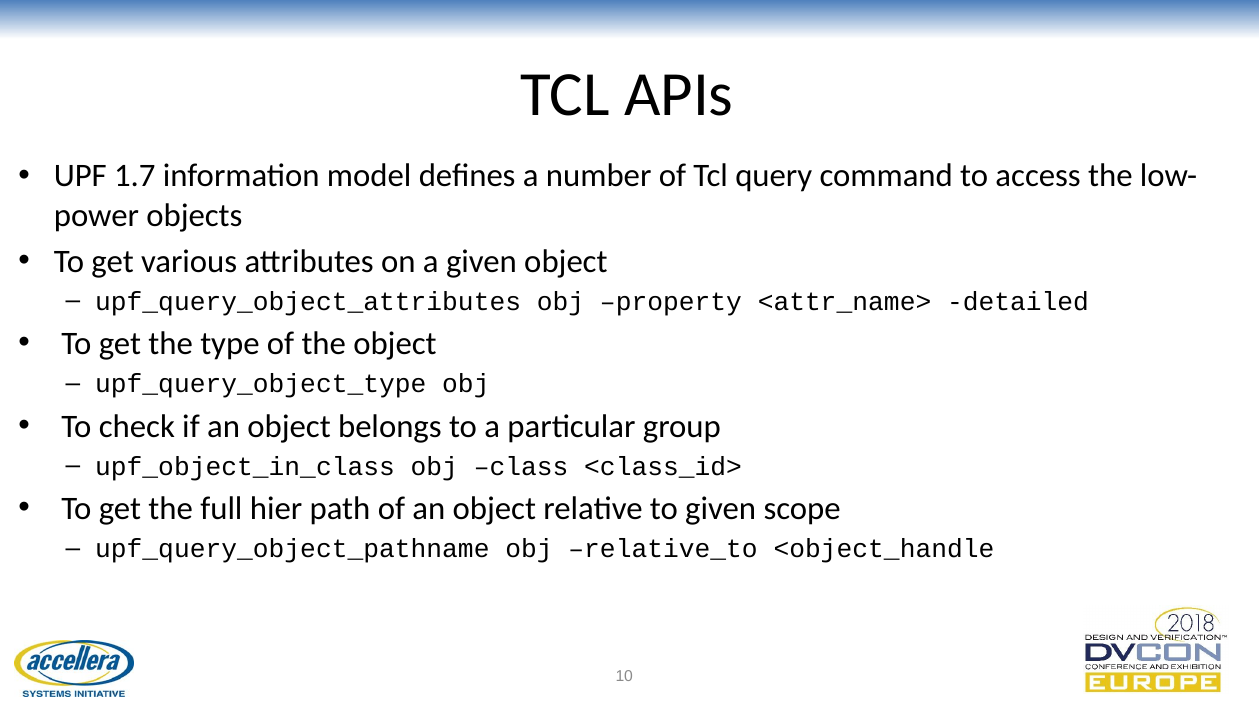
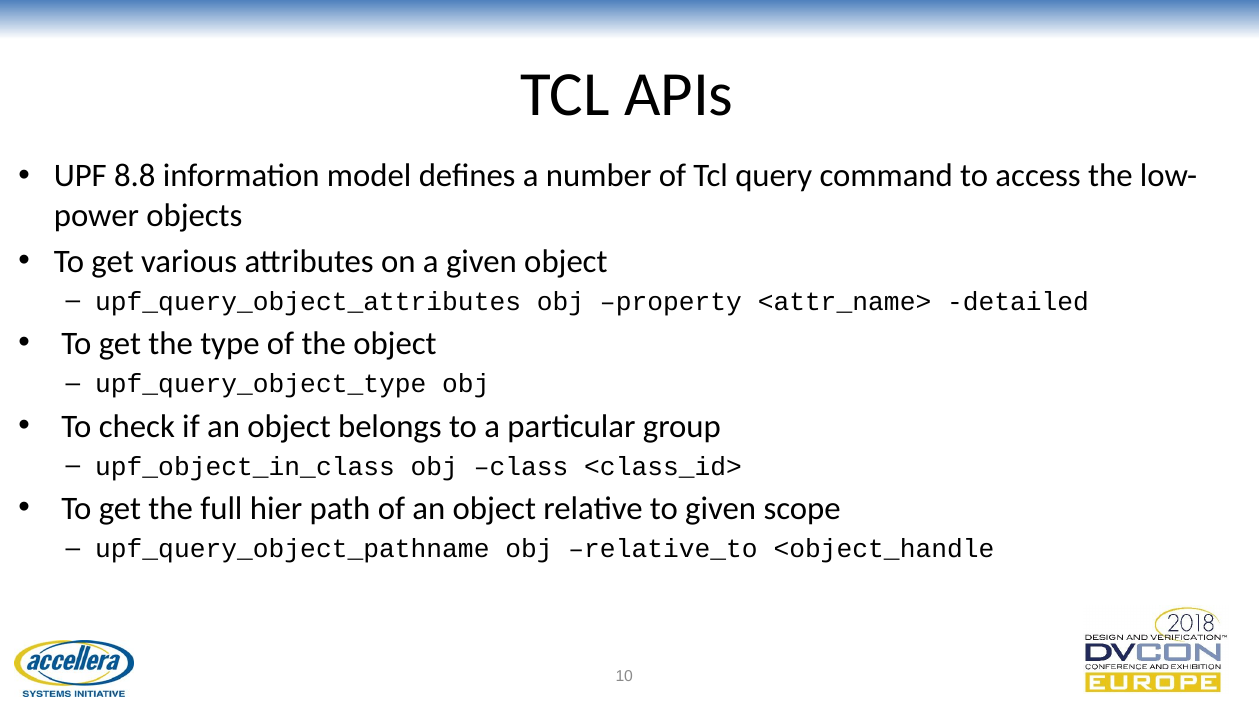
1.7: 1.7 -> 8.8
